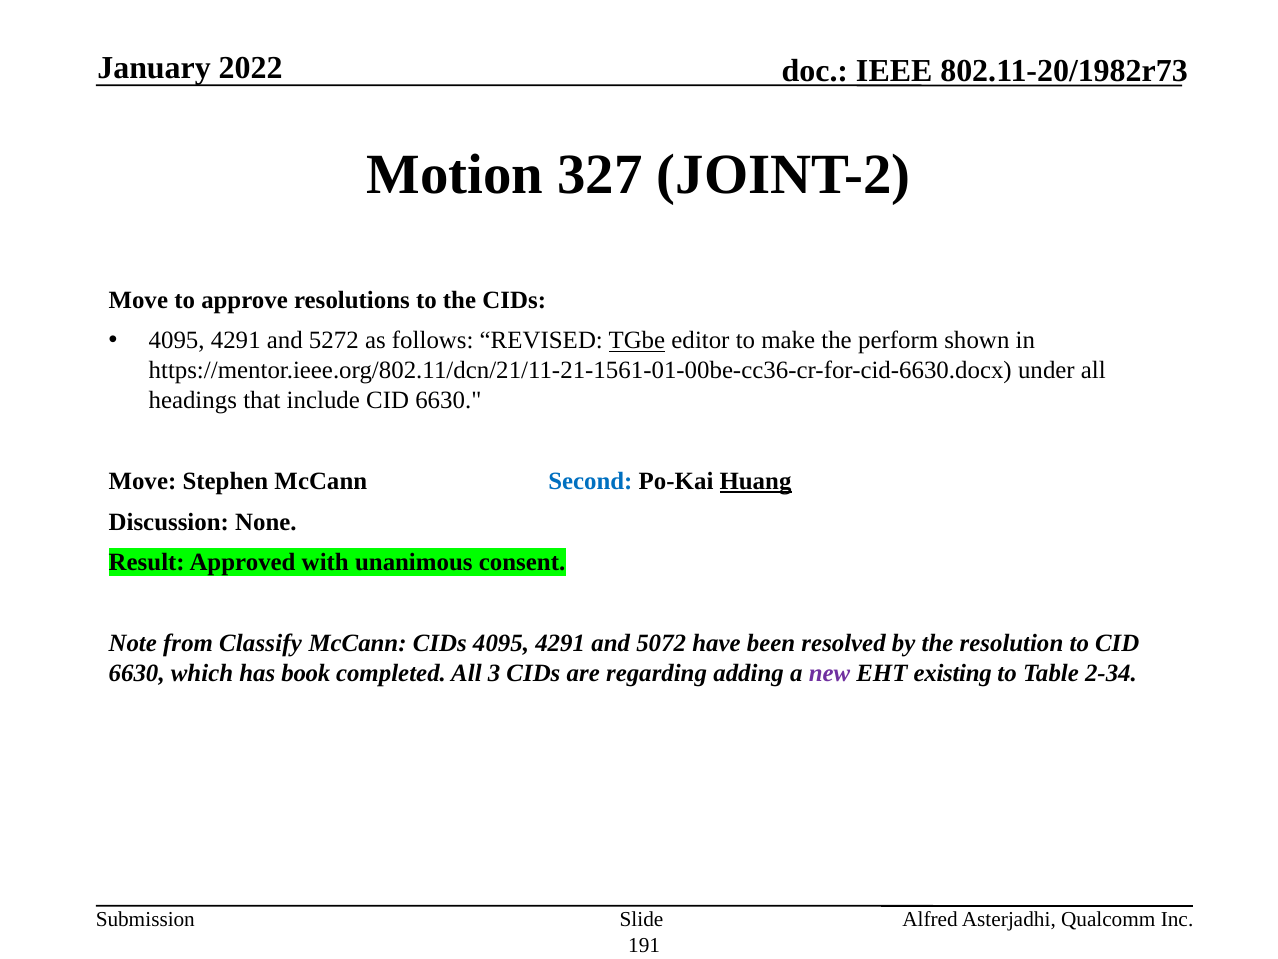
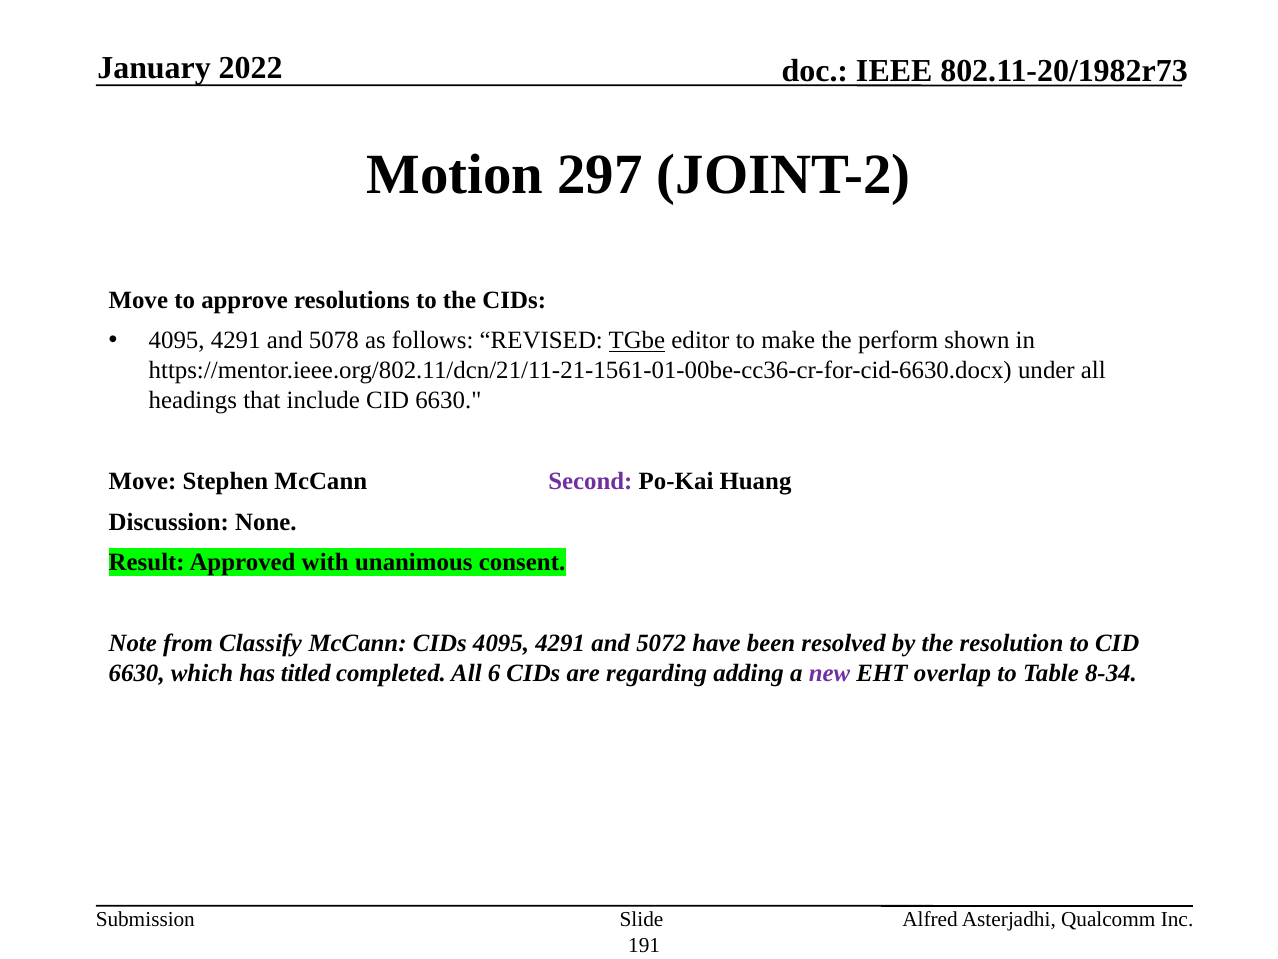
327: 327 -> 297
5272: 5272 -> 5078
Second colour: blue -> purple
Huang underline: present -> none
book: book -> titled
3: 3 -> 6
existing: existing -> overlap
2-34: 2-34 -> 8-34
